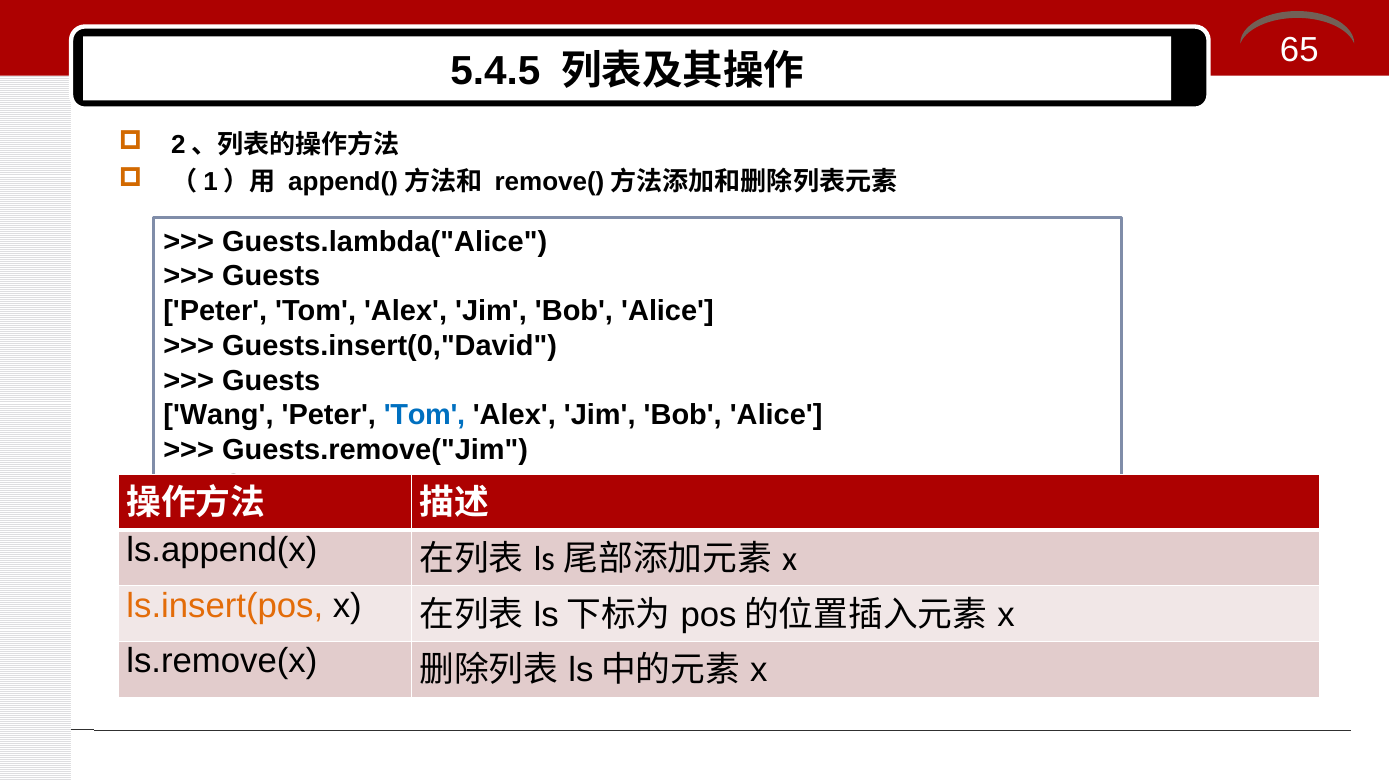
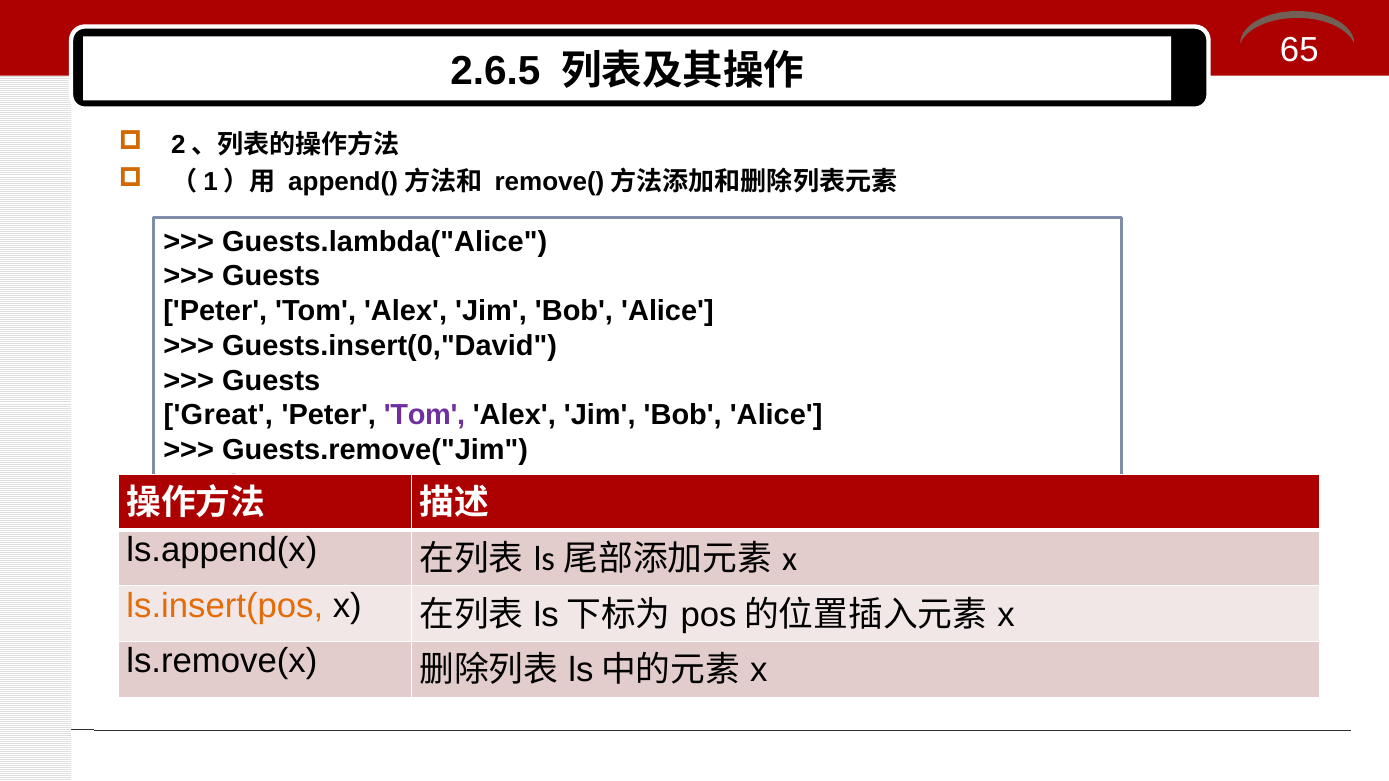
5.4.5: 5.4.5 -> 2.6.5
Wang: Wang -> Great
Tom at (425, 415) colour: blue -> purple
